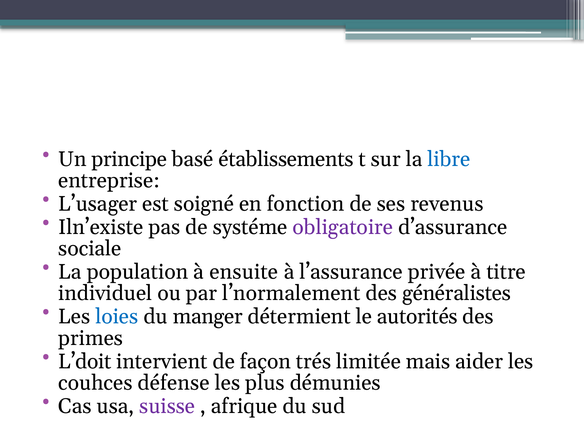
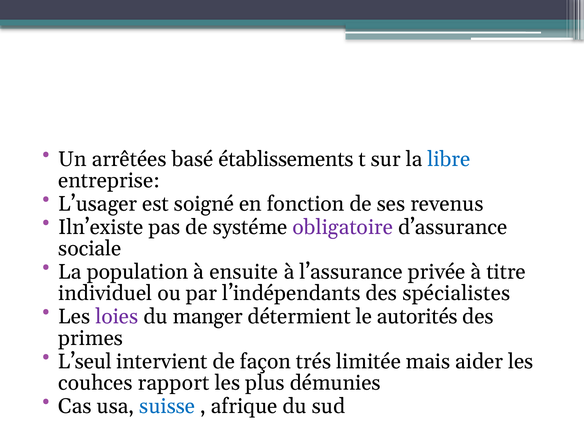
principe: principe -> arrêtées
l’normalement: l’normalement -> l’indépendants
généralistes: généralistes -> spécialistes
loies colour: blue -> purple
L’doit: L’doit -> L’seul
défense: défense -> rapport
suisse colour: purple -> blue
